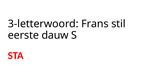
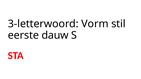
Frans: Frans -> Vorm
